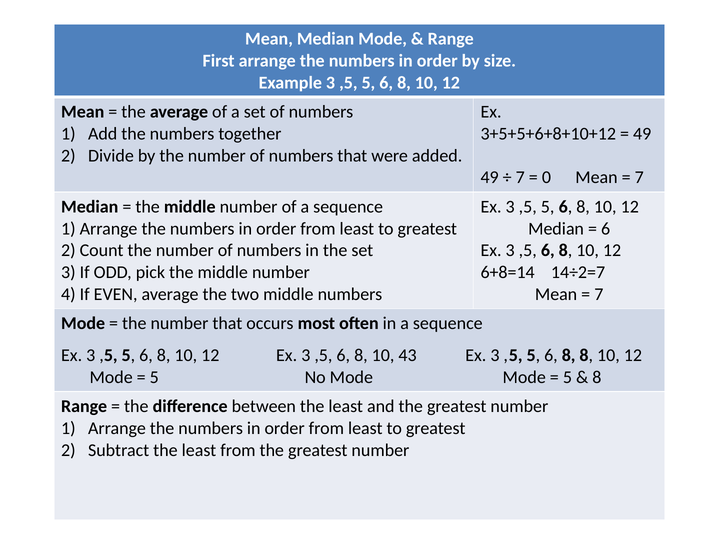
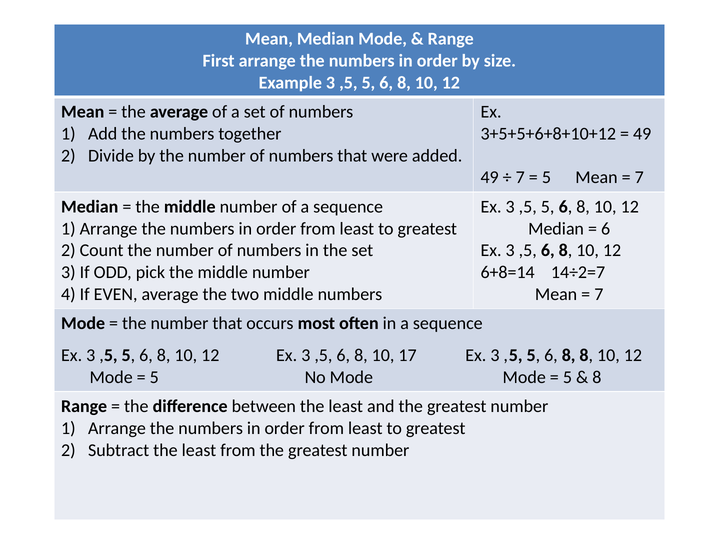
0 at (546, 178): 0 -> 5
43: 43 -> 17
